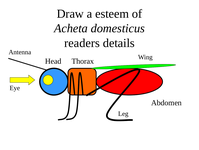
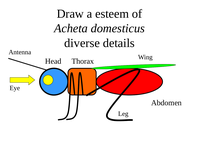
readers: readers -> diverse
